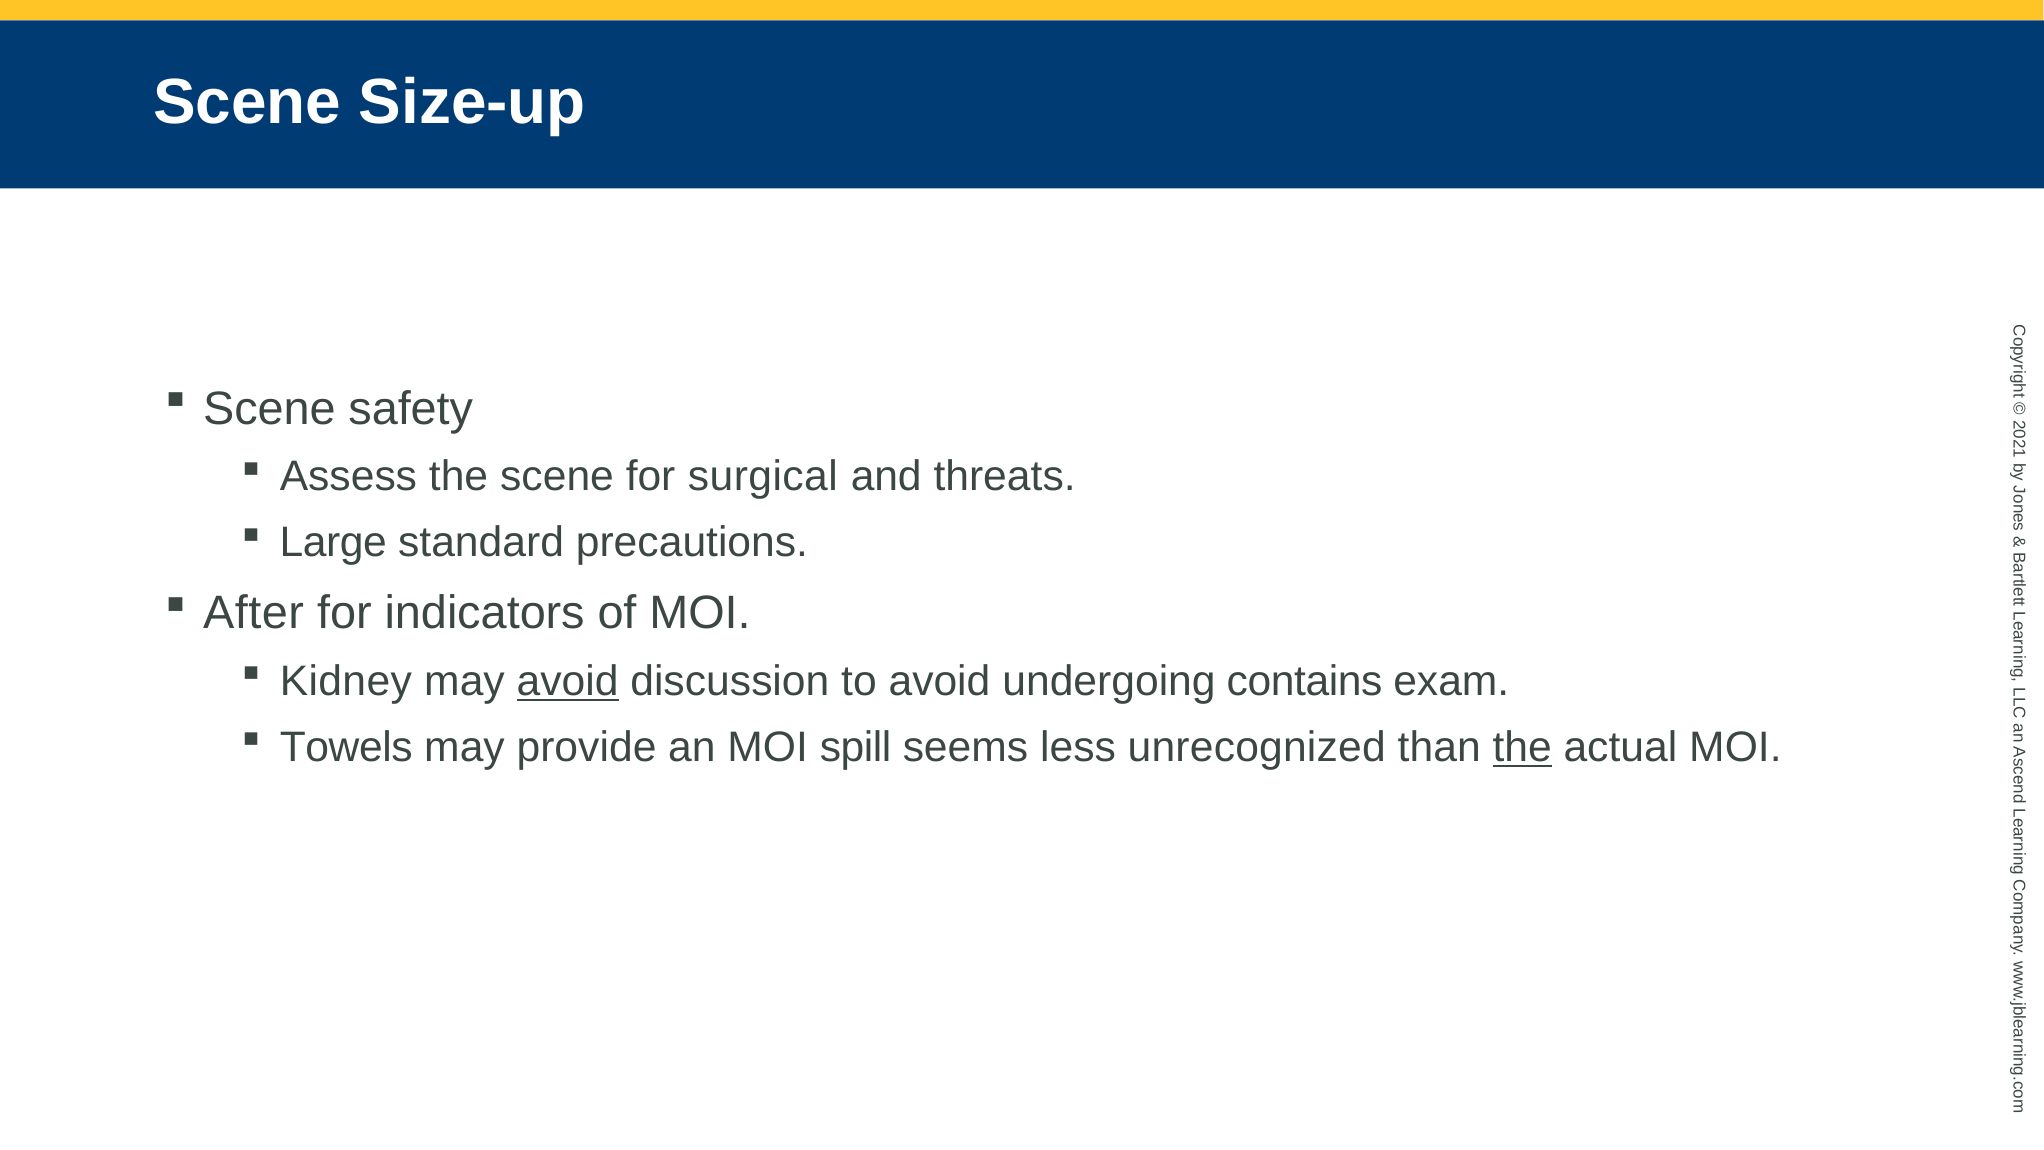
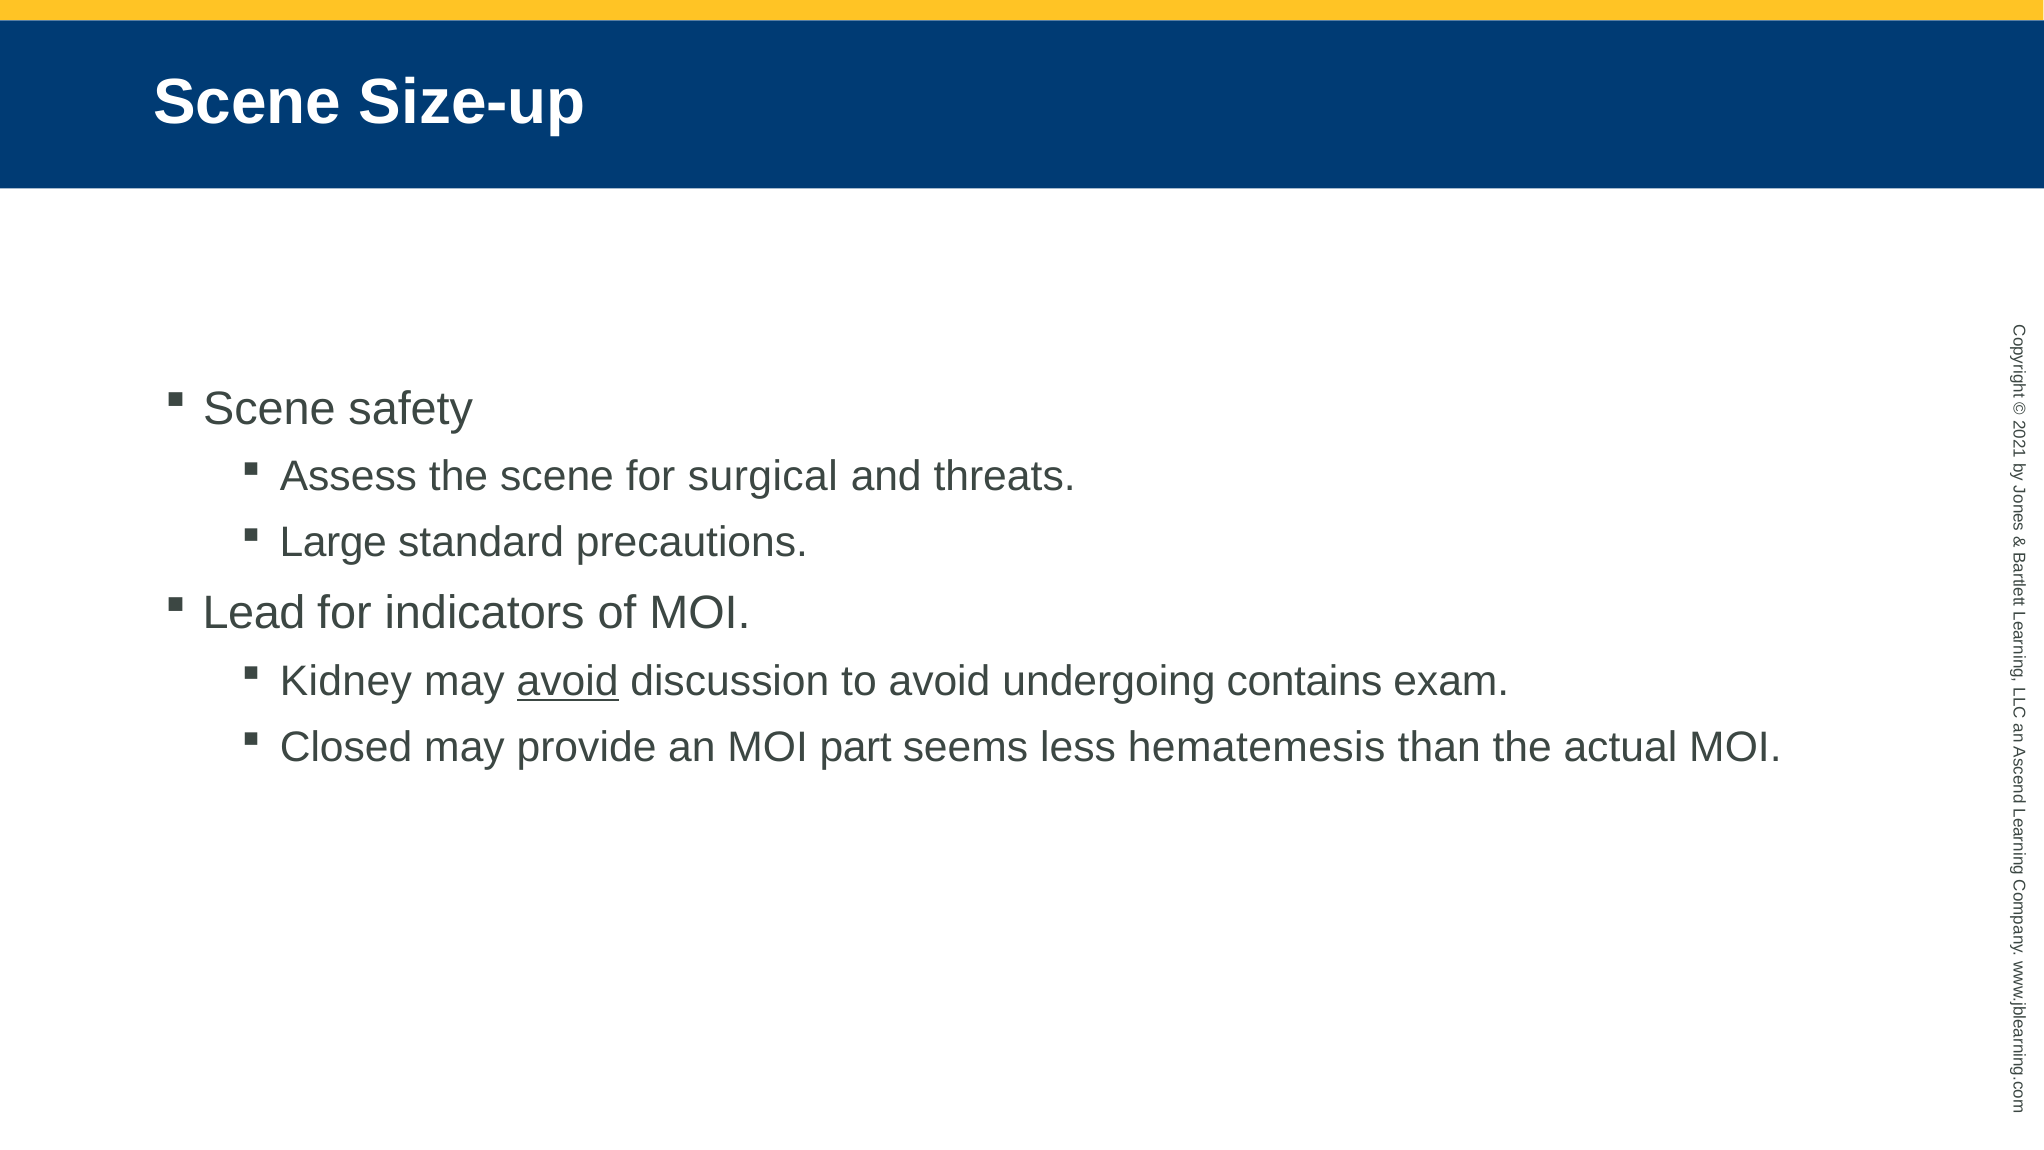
After: After -> Lead
Towels: Towels -> Closed
spill: spill -> part
unrecognized: unrecognized -> hematemesis
the at (1522, 747) underline: present -> none
